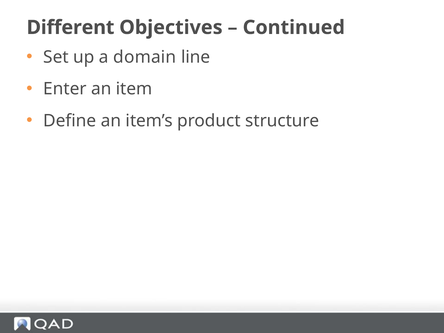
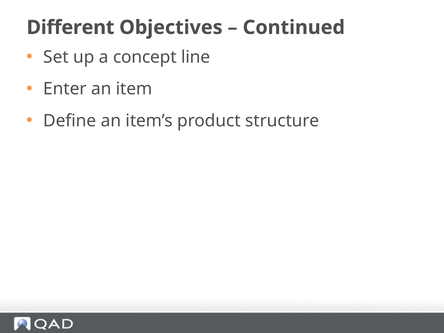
domain: domain -> concept
